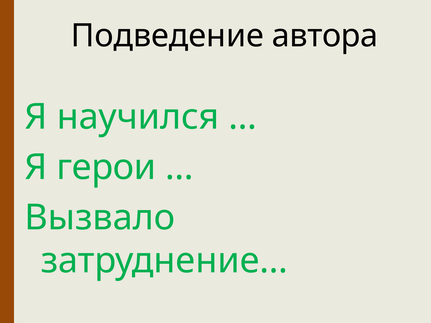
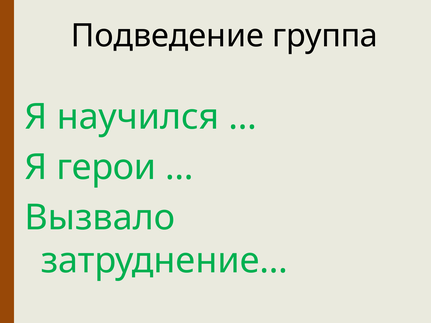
автора: автора -> группа
